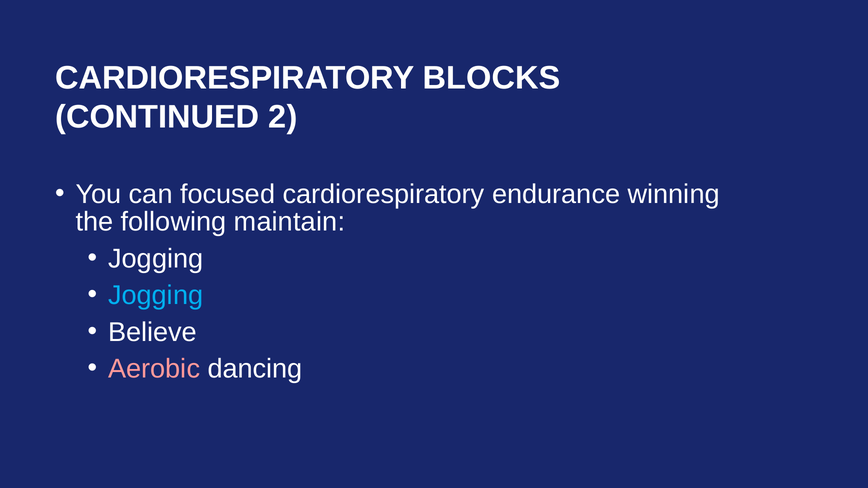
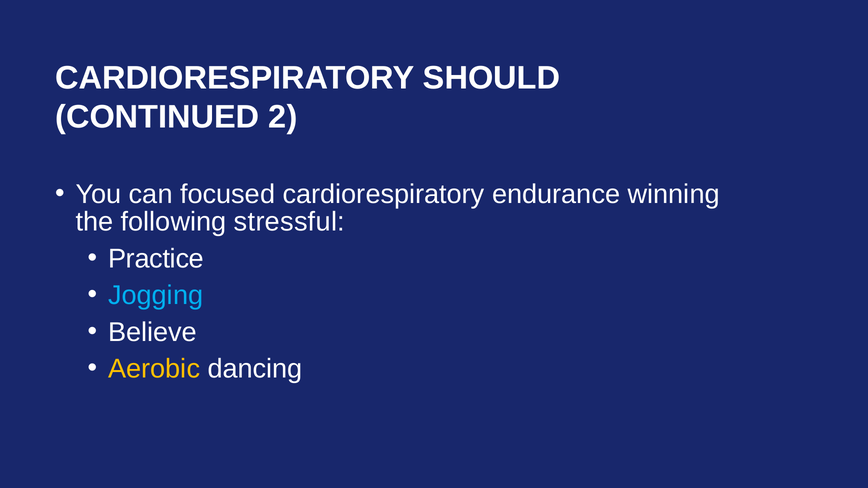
BLOCKS: BLOCKS -> SHOULD
maintain: maintain -> stressful
Jogging at (156, 259): Jogging -> Practice
Aerobic colour: pink -> yellow
